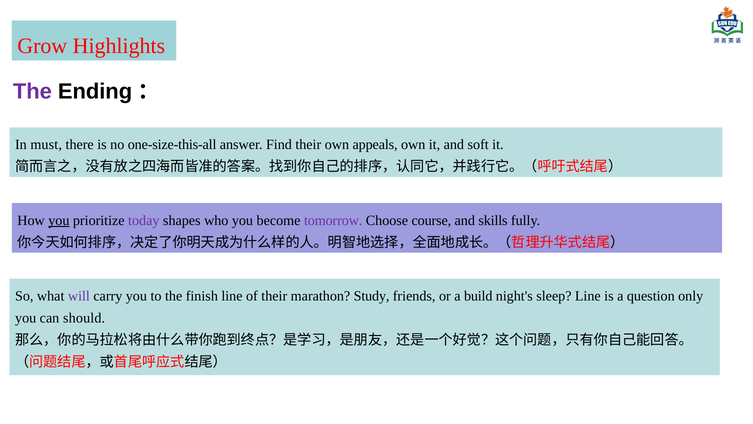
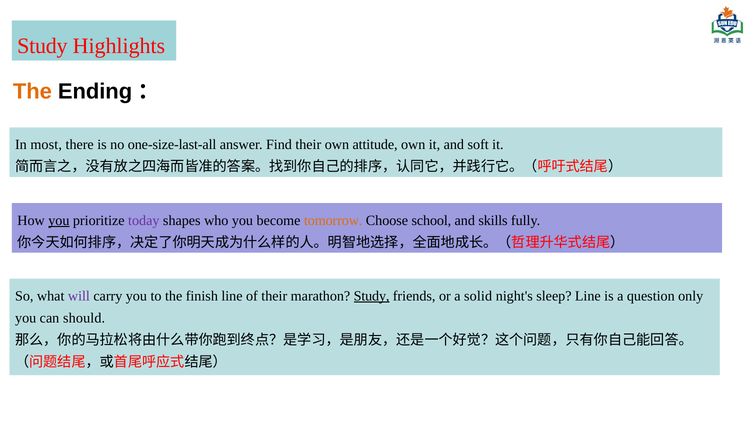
Grow at (42, 46): Grow -> Study
The at (32, 91) colour: purple -> orange
must: must -> most
one-size-this-all: one-size-this-all -> one-size-last-all
appeals: appeals -> attitude
tomorrow colour: purple -> orange
course: course -> school
Study at (372, 296) underline: none -> present
build: build -> solid
